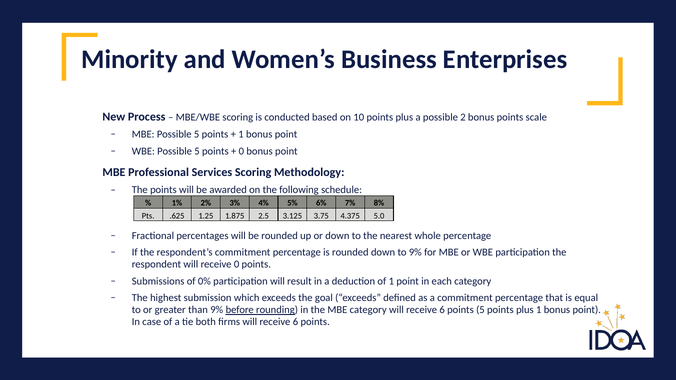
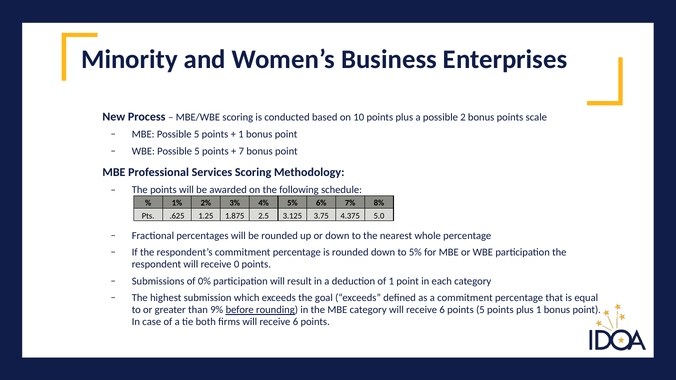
0 at (241, 151): 0 -> 7
to 9%: 9% -> 5%
